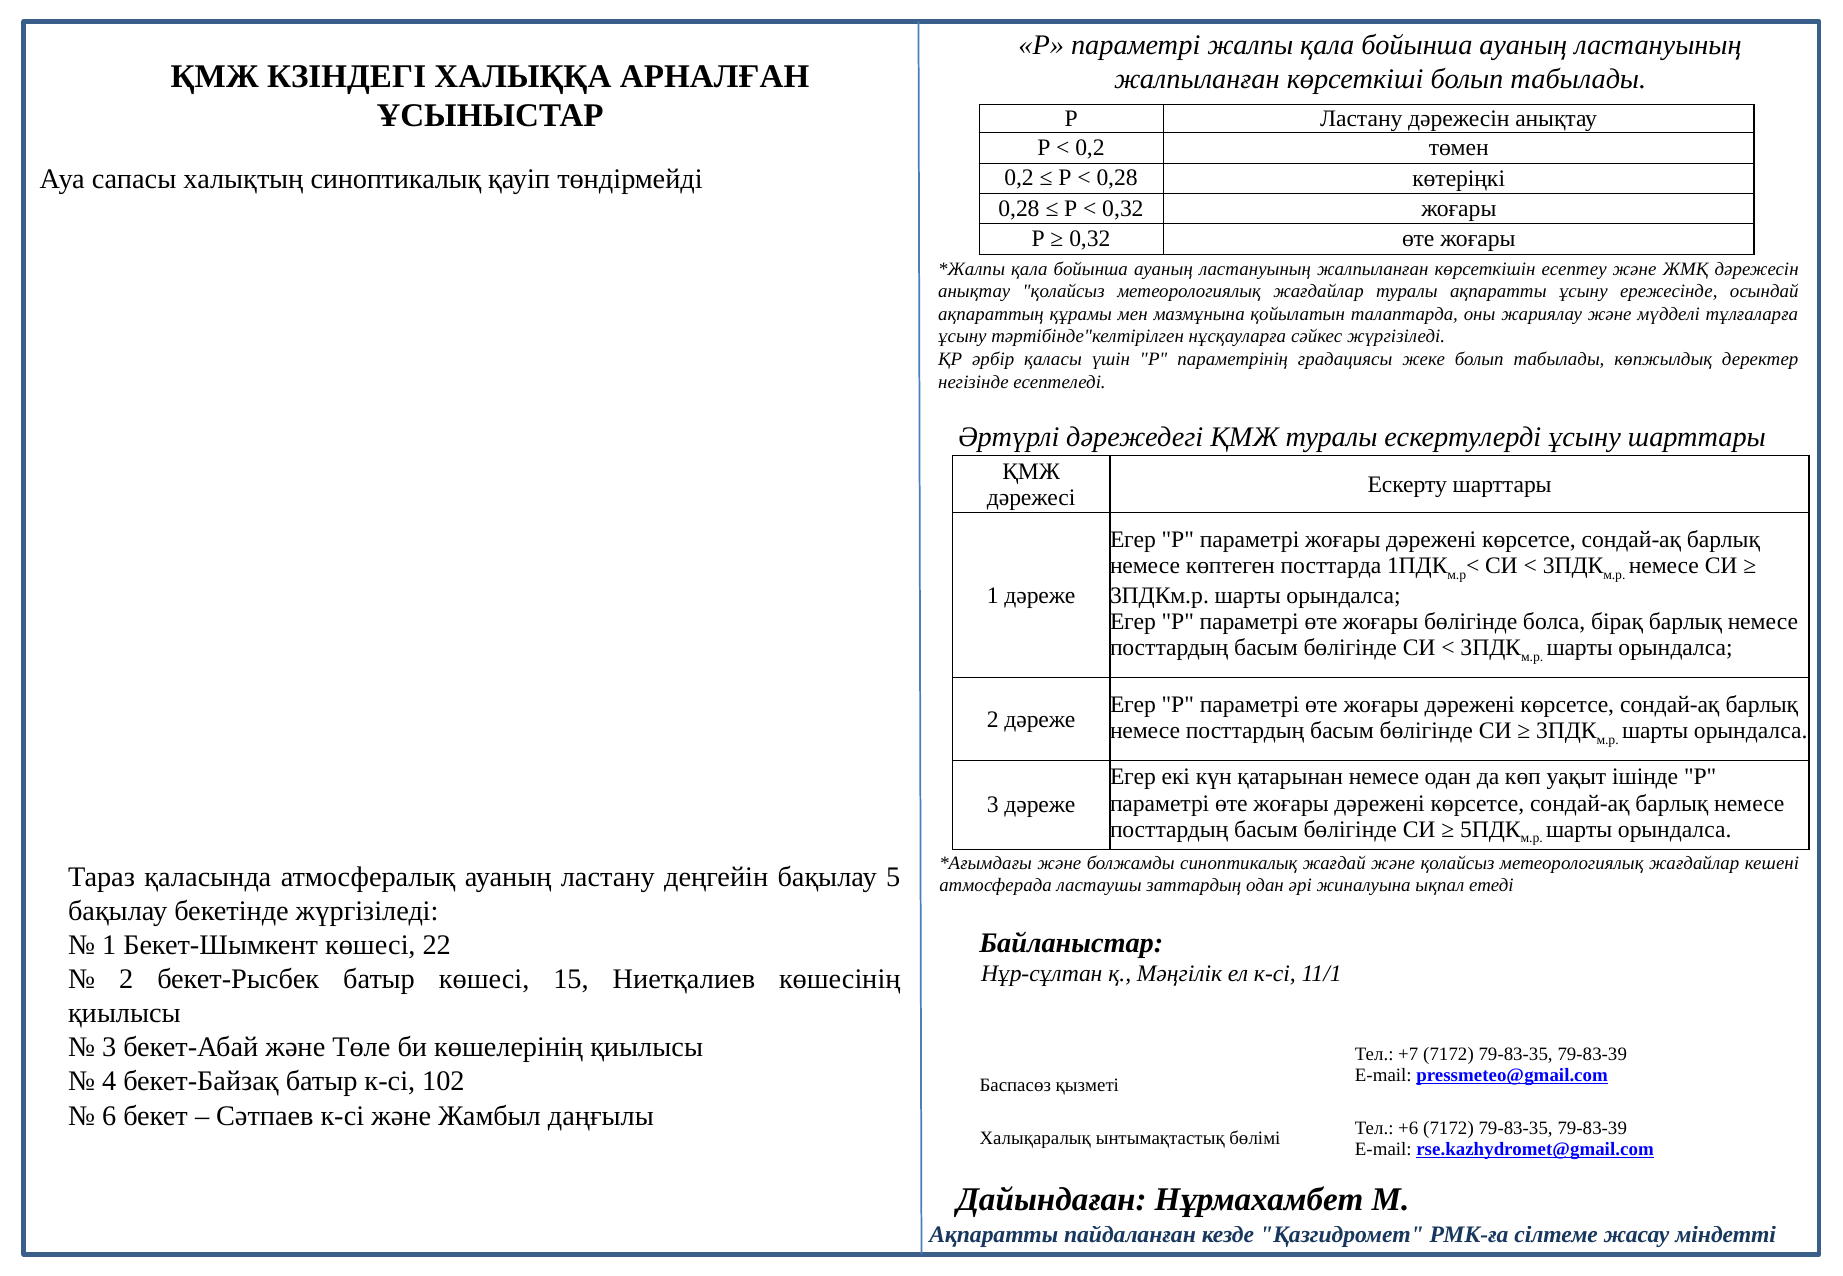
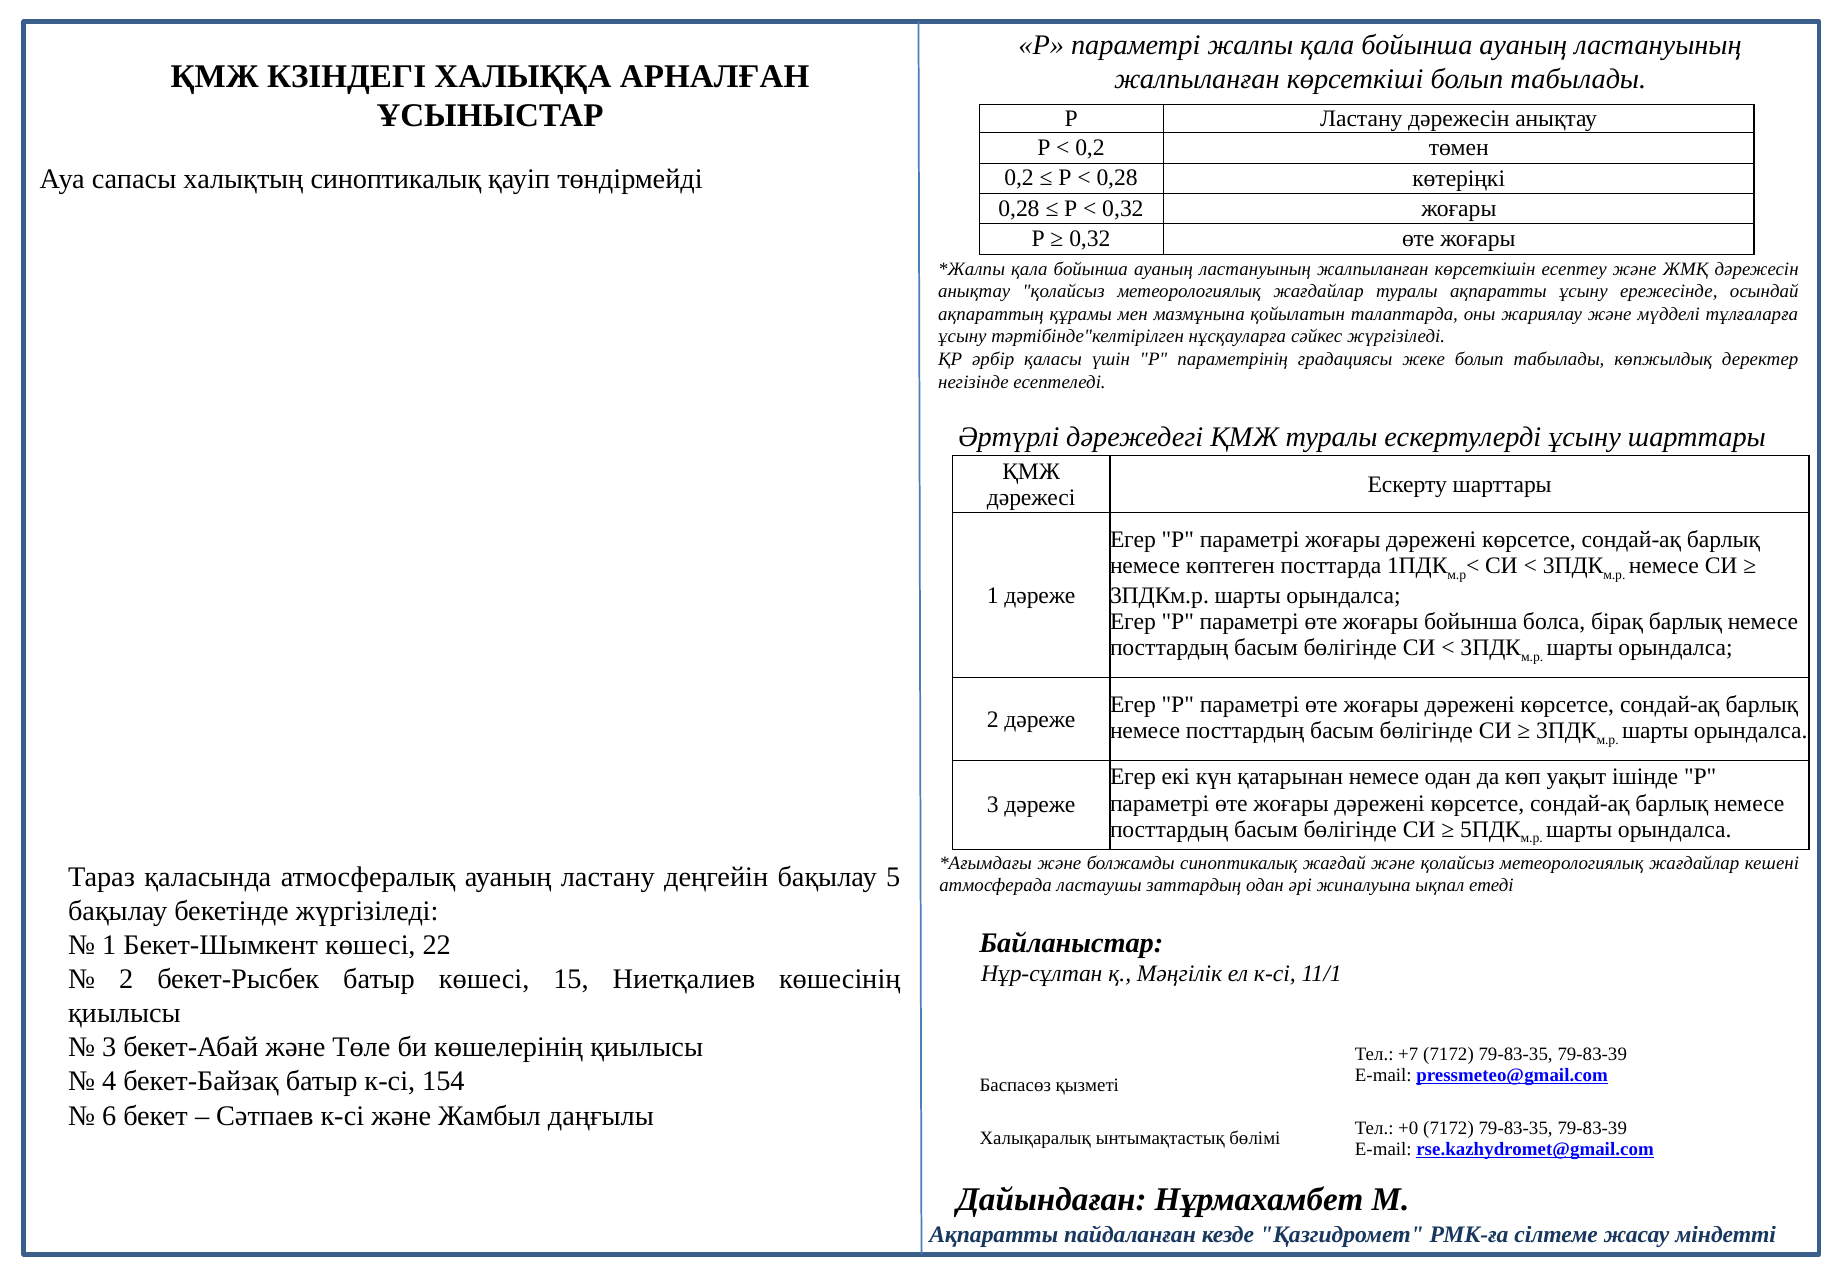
жоғары бөлігінде: бөлігінде -> бойынша
102: 102 -> 154
+6: +6 -> +0
